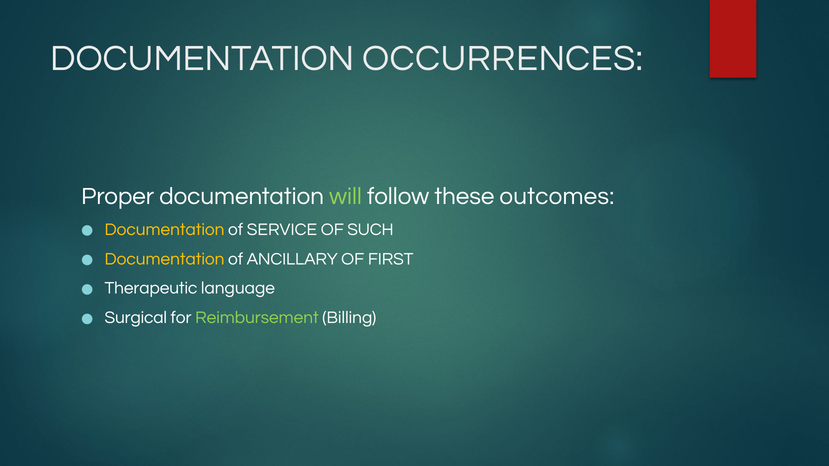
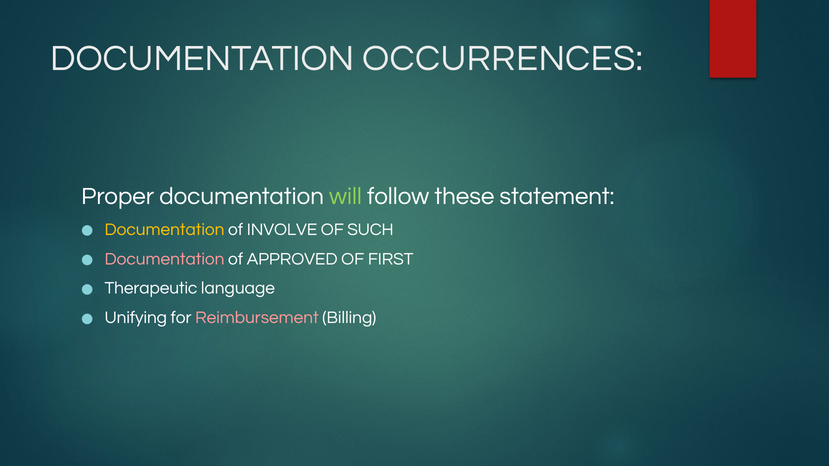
outcomes: outcomes -> statement
SERVICE: SERVICE -> INVOLVE
Documentation at (164, 259) colour: yellow -> pink
ANCILLARY: ANCILLARY -> APPROVED
Surgical: Surgical -> Unifying
Reimbursement colour: light green -> pink
